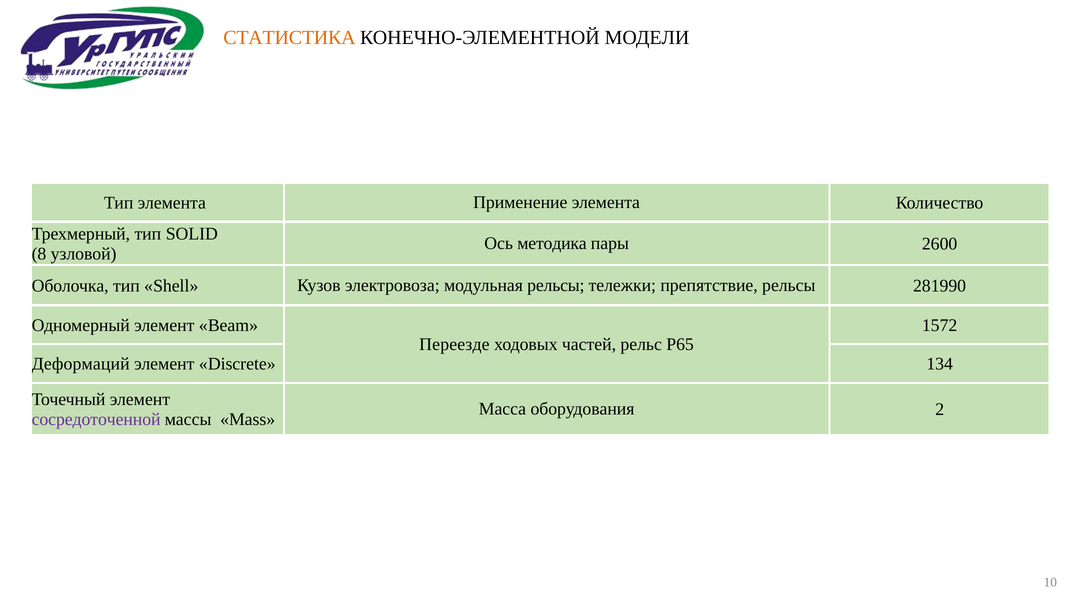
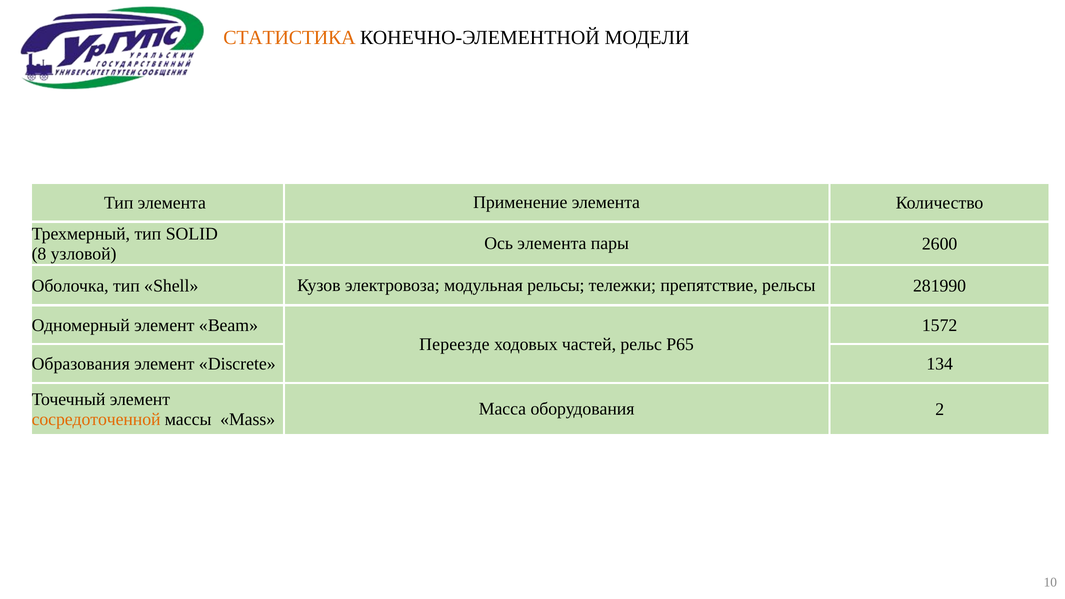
Ось методика: методика -> элемента
Деформаций: Деформаций -> Образования
сосредоточенной colour: purple -> orange
